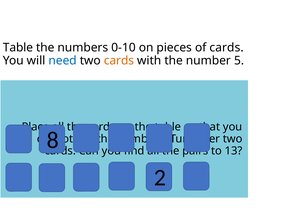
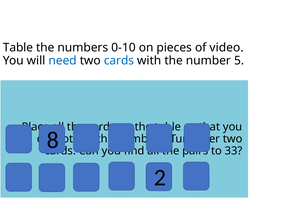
of cards: cards -> video
cards at (119, 61) colour: orange -> blue
13: 13 -> 33
